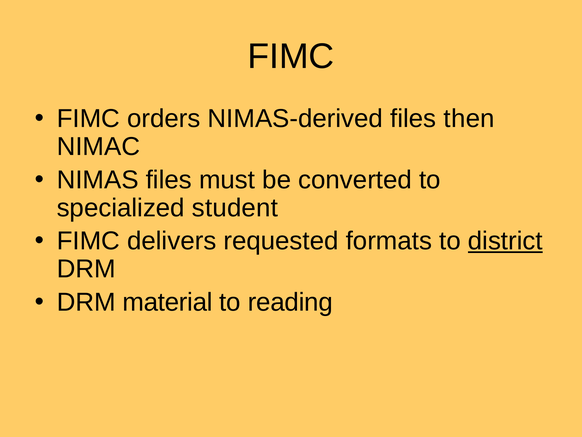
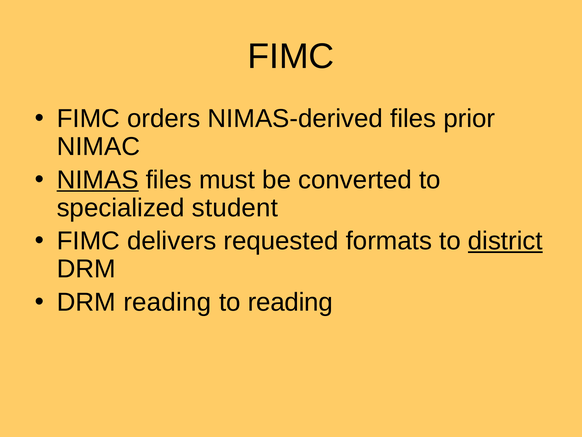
then: then -> prior
NIMAS underline: none -> present
DRM material: material -> reading
